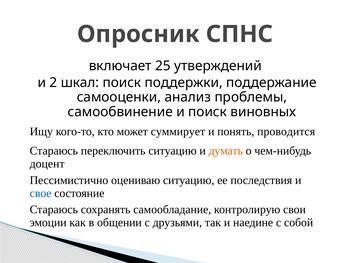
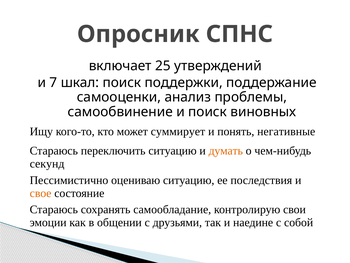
2: 2 -> 7
проводится: проводится -> негативные
доцент: доцент -> секунд
свое colour: blue -> orange
